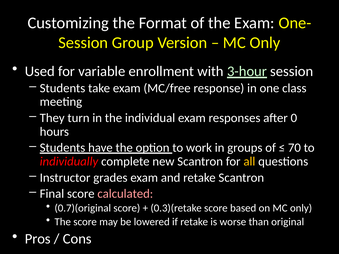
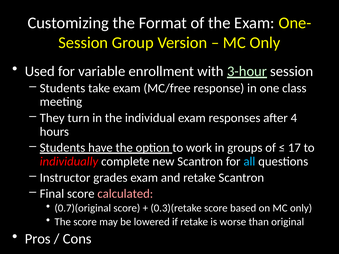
0: 0 -> 4
70: 70 -> 17
all colour: yellow -> light blue
